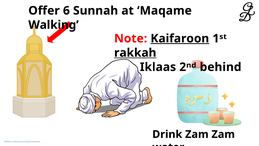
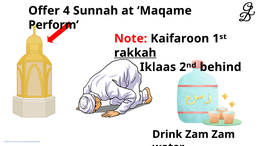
6: 6 -> 4
Walking: Walking -> Perform
Kaifaroon underline: present -> none
